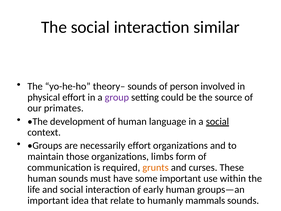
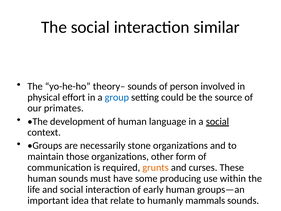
group colour: purple -> blue
necessarily effort: effort -> stone
limbs: limbs -> other
some important: important -> producing
